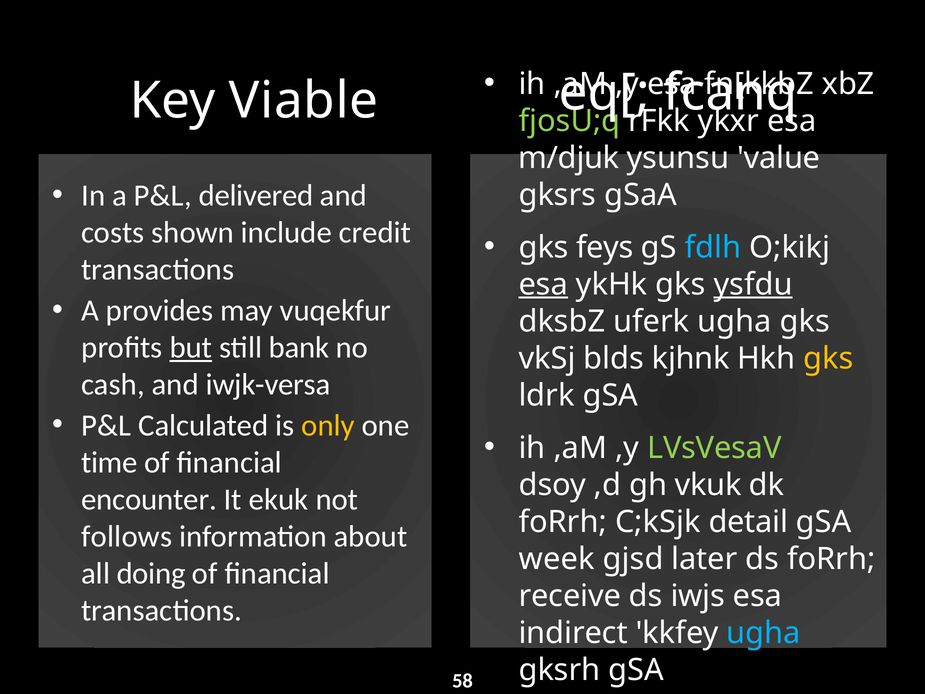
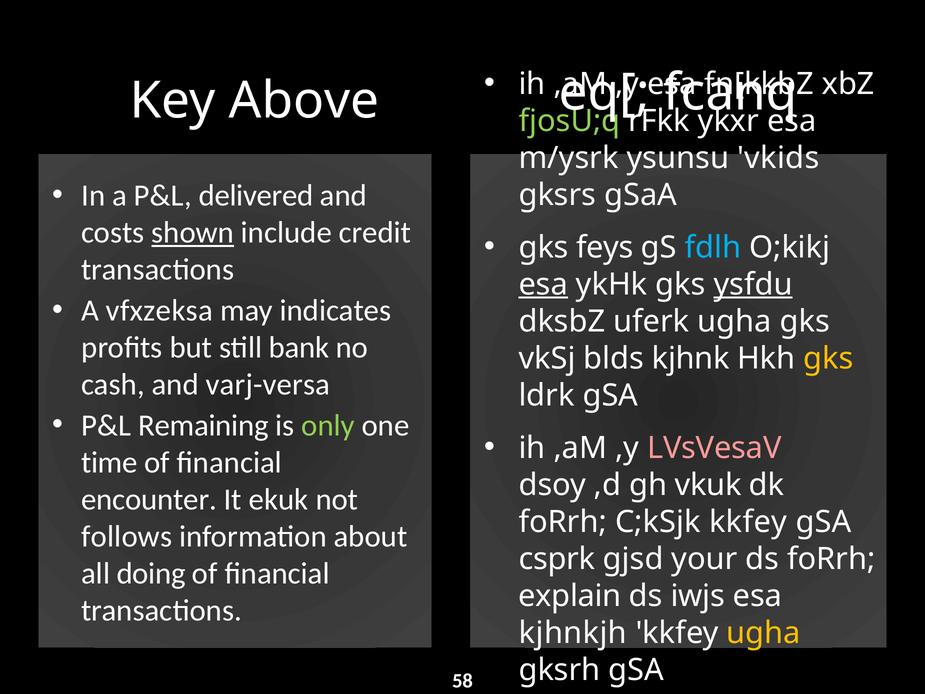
Viable: Viable -> Above
m/djuk: m/djuk -> m/ysrk
value: value -> vkids
shown underline: none -> present
provides: provides -> vfxzeksa
vuqekfur: vuqekfur -> indicates
but underline: present -> none
iwjk-versa: iwjk-versa -> varj-versa
Calculated: Calculated -> Remaining
only colour: yellow -> light green
LVsVesaV colour: light green -> pink
C;kSjk detail: detail -> kkfey
week: week -> csprk
later: later -> your
receive: receive -> explain
indirect: indirect -> kjhnkjh
ugha at (764, 633) colour: light blue -> yellow
